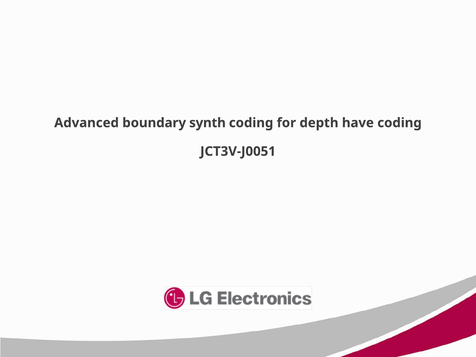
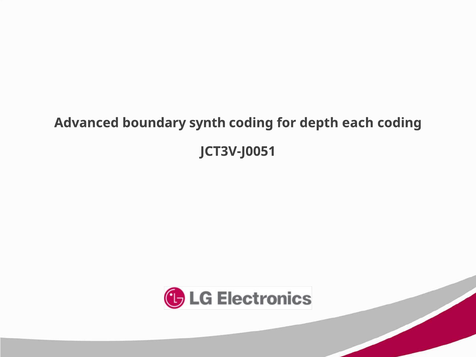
have: have -> each
